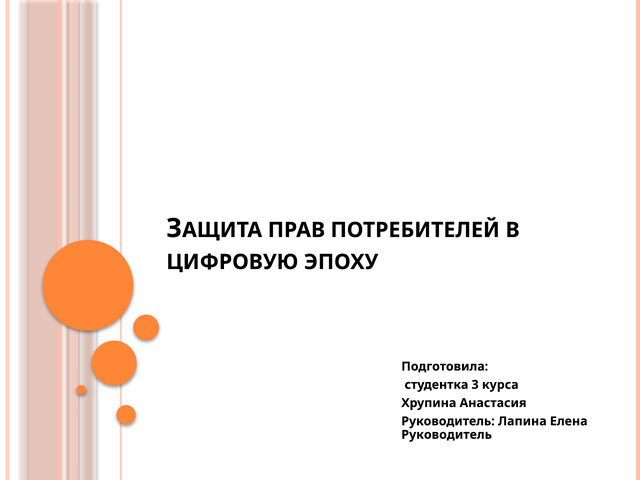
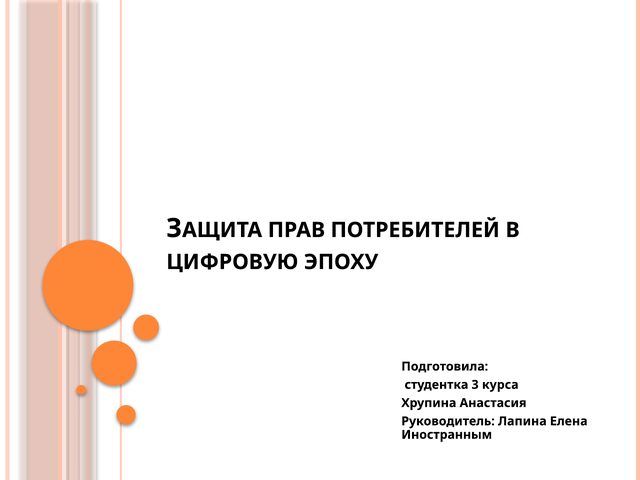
Руководитель at (447, 435): Руководитель -> Иностранным
